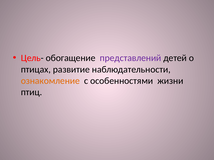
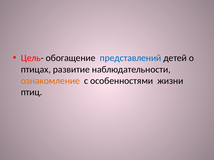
представлений colour: purple -> blue
